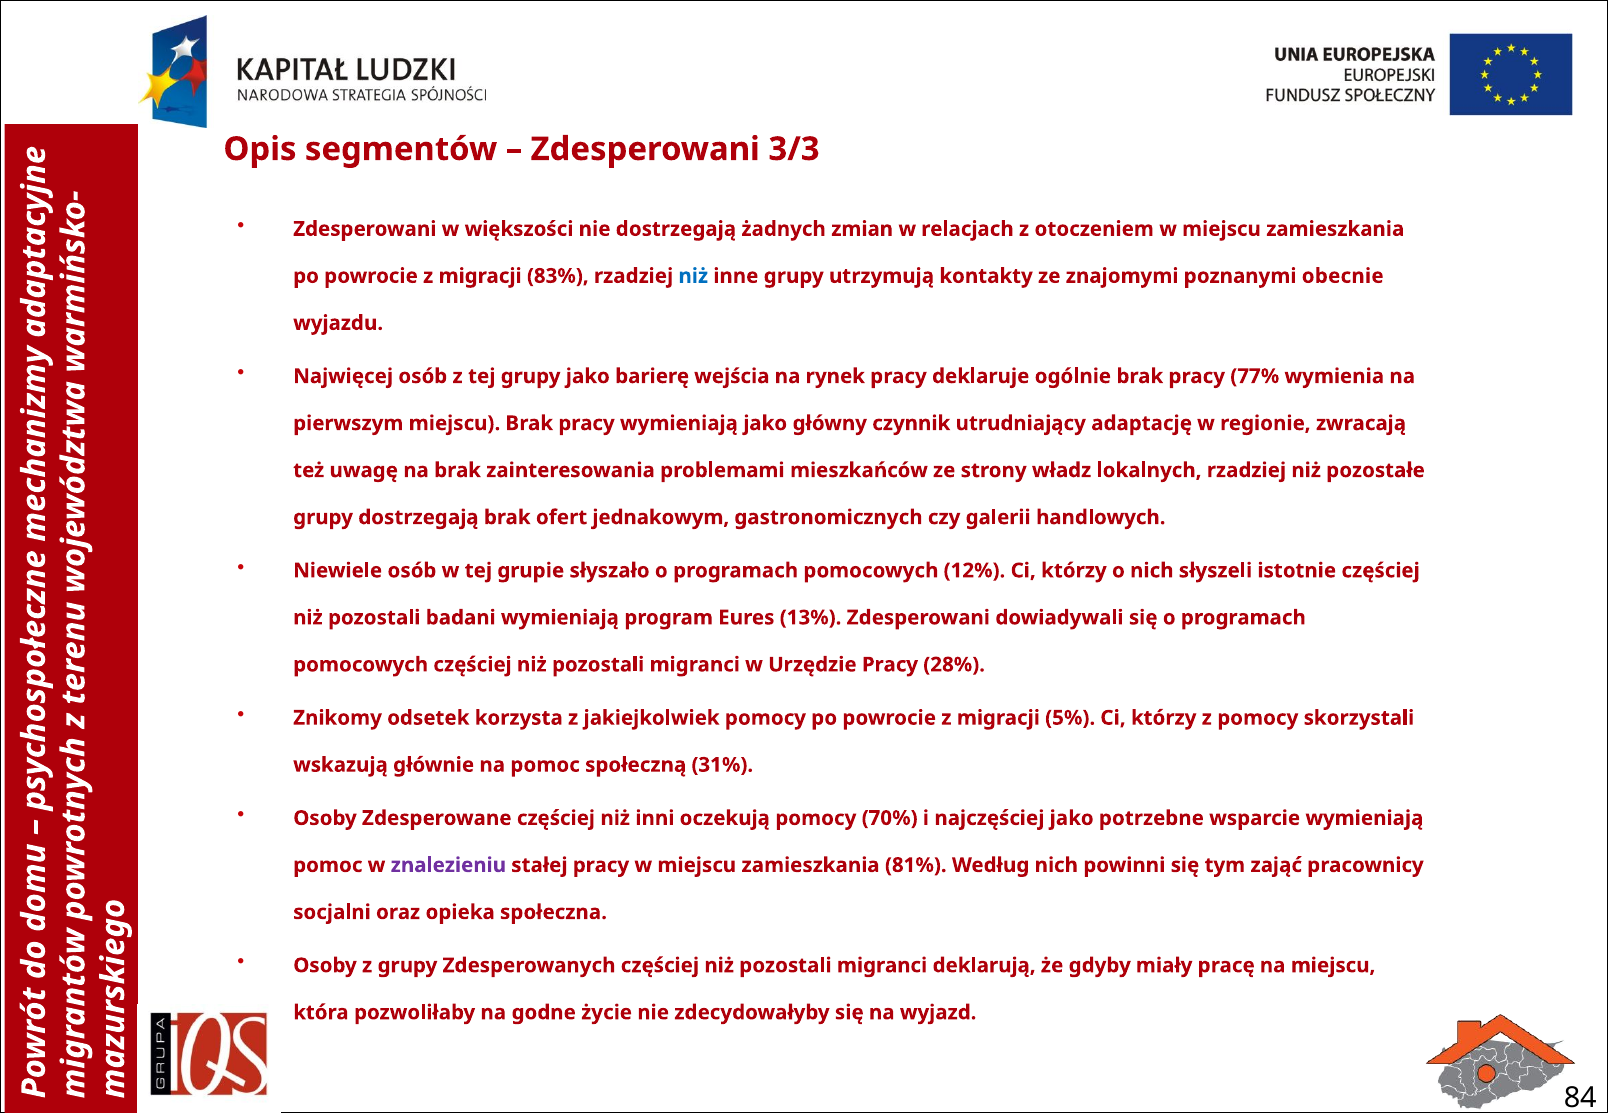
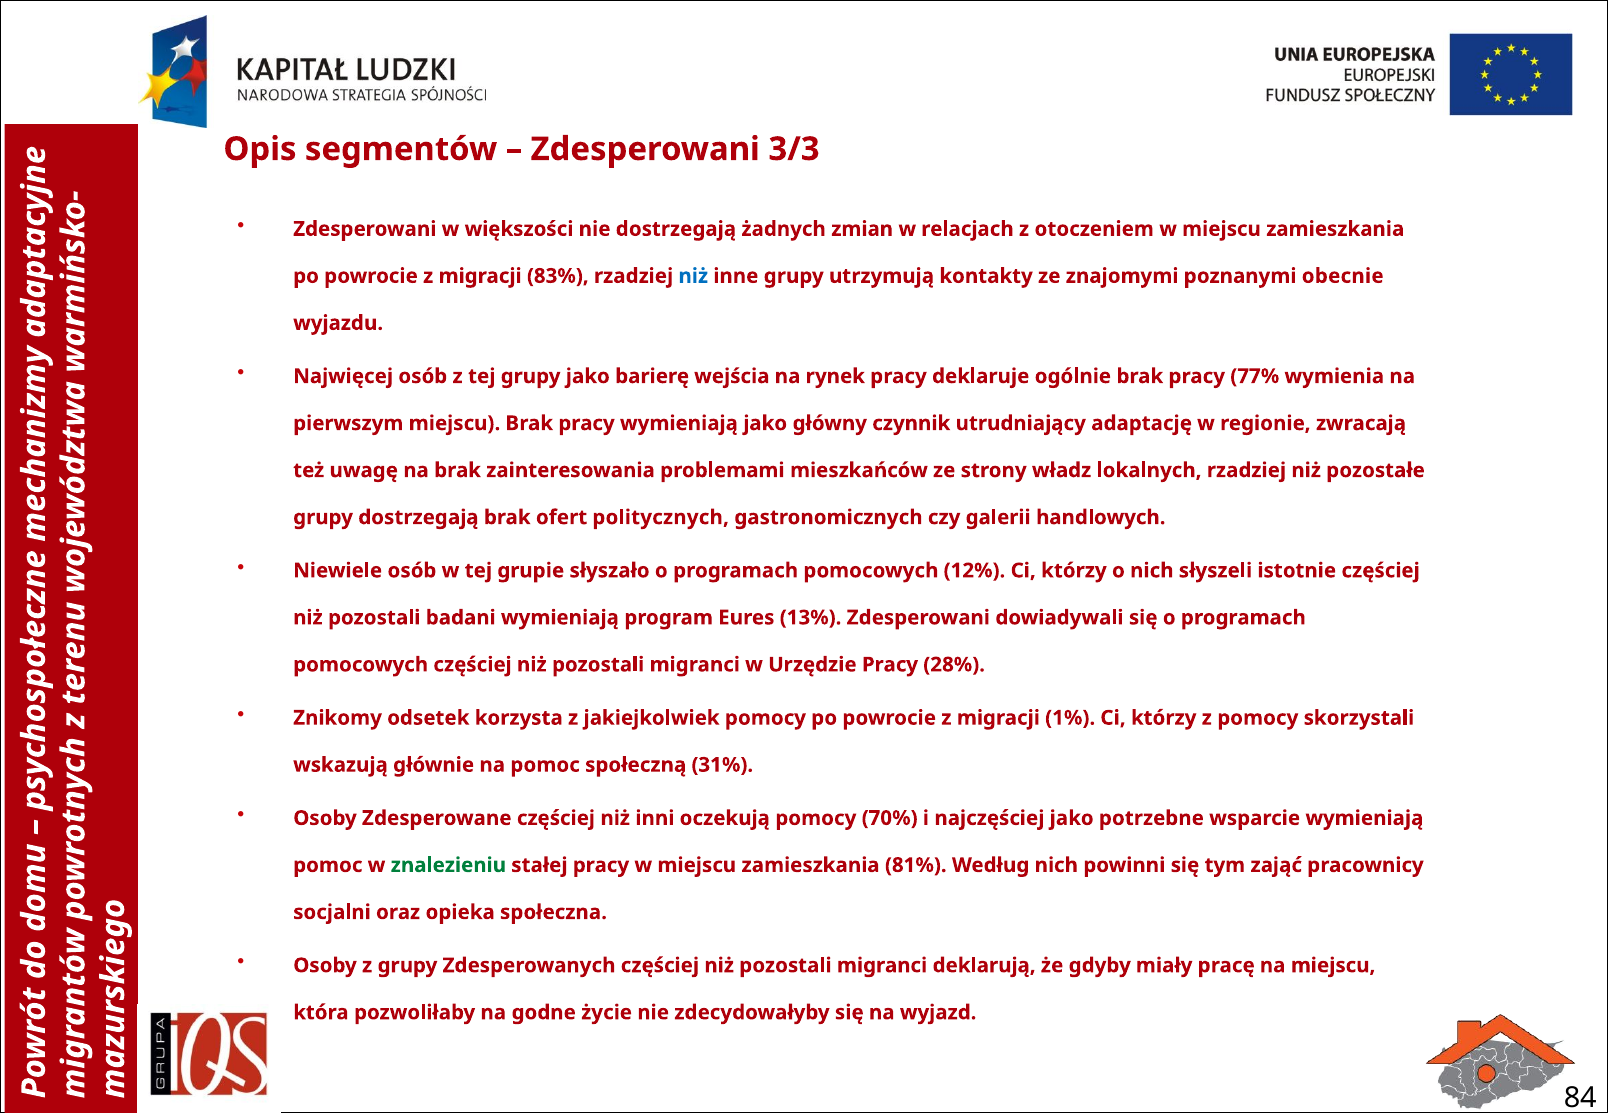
jednakowym: jednakowym -> politycznych
5%: 5% -> 1%
znalezieniu colour: purple -> green
